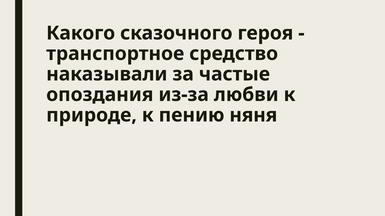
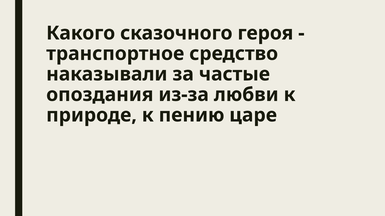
няня: няня -> царе
